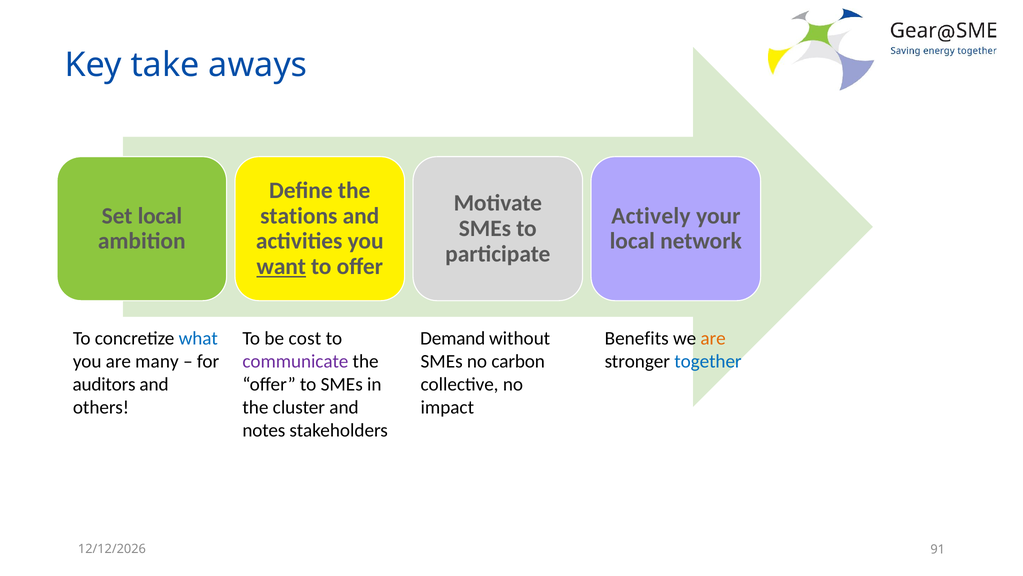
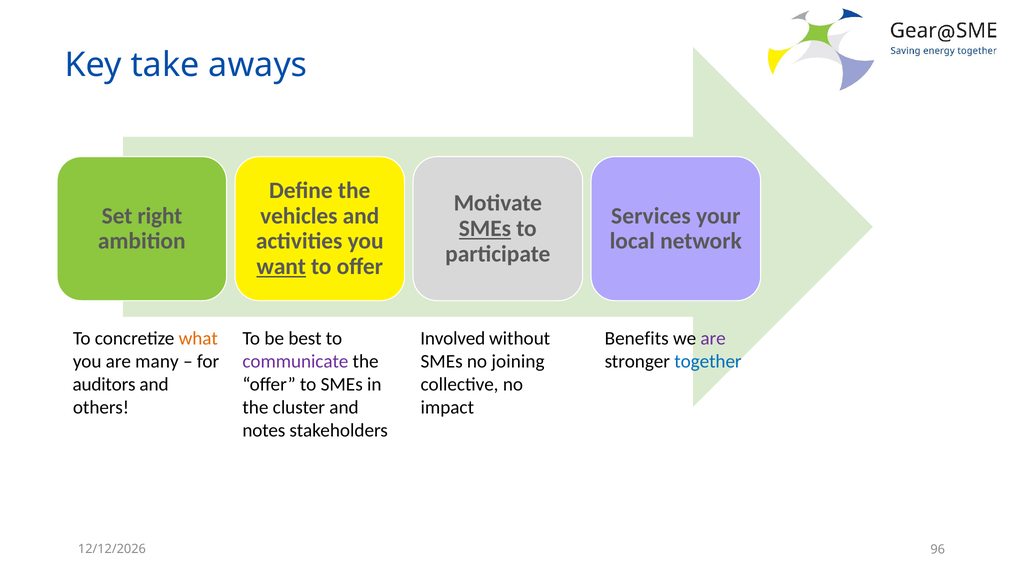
Set local: local -> right
stations: stations -> vehicles
Actively: Actively -> Services
SMEs at (485, 228) underline: none -> present
what colour: blue -> orange
cost: cost -> best
Demand: Demand -> Involved
are at (713, 338) colour: orange -> purple
carbon: carbon -> joining
91: 91 -> 96
